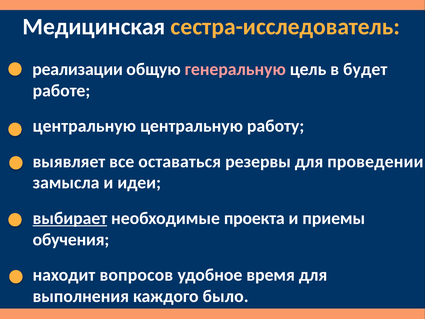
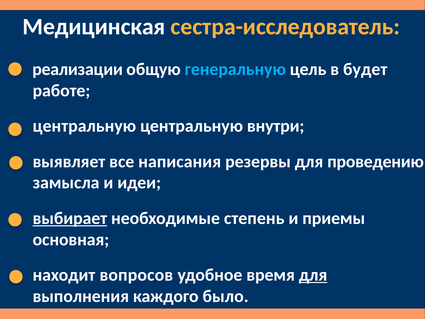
генеральную colour: pink -> light blue
работу: работу -> внутри
оставаться: оставаться -> написания
проведении: проведении -> проведению
проекта: проекта -> степень
обучения: обучения -> основная
для at (313, 275) underline: none -> present
